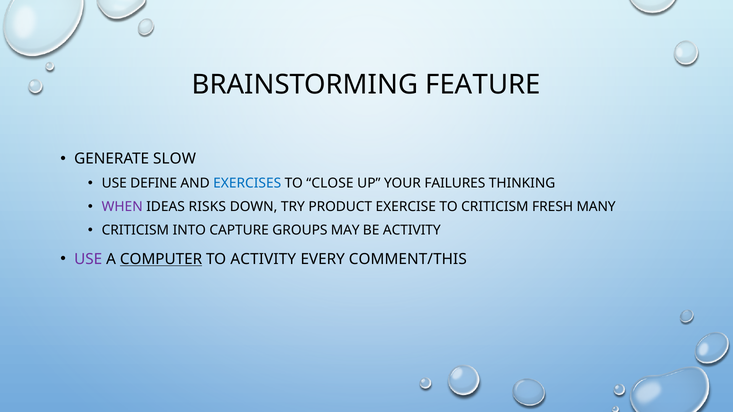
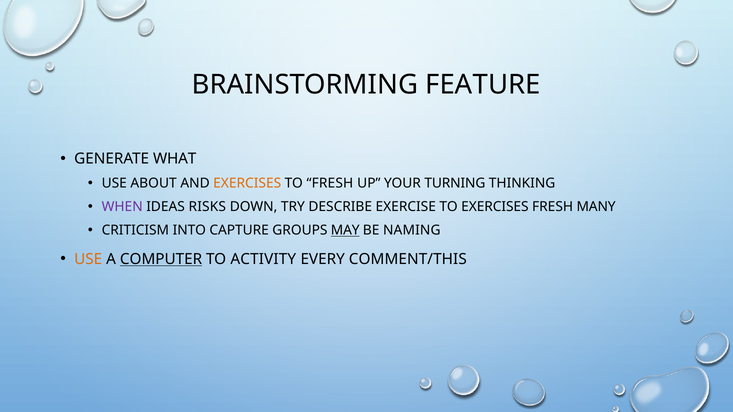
SLOW: SLOW -> WHAT
DEFINE: DEFINE -> ABOUT
EXERCISES at (247, 183) colour: blue -> orange
TO CLOSE: CLOSE -> FRESH
FAILURES: FAILURES -> TURNING
PRODUCT: PRODUCT -> DESCRIBE
TO CRITICISM: CRITICISM -> EXERCISES
MAY underline: none -> present
BE ACTIVITY: ACTIVITY -> NAMING
USE at (88, 259) colour: purple -> orange
